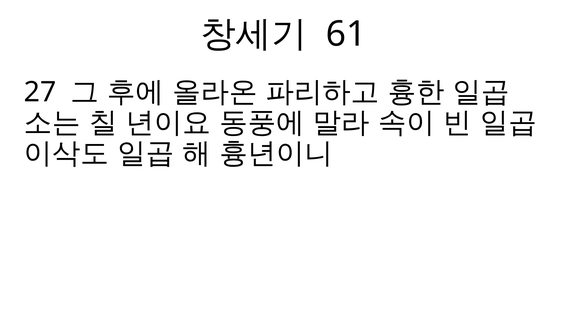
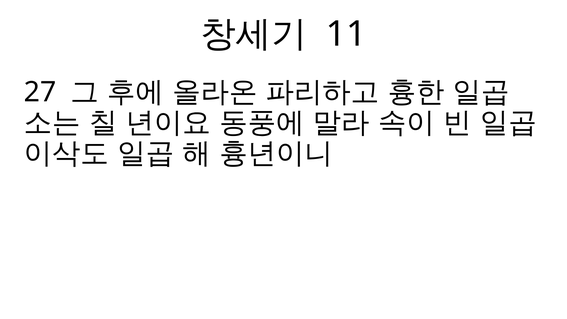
61: 61 -> 11
